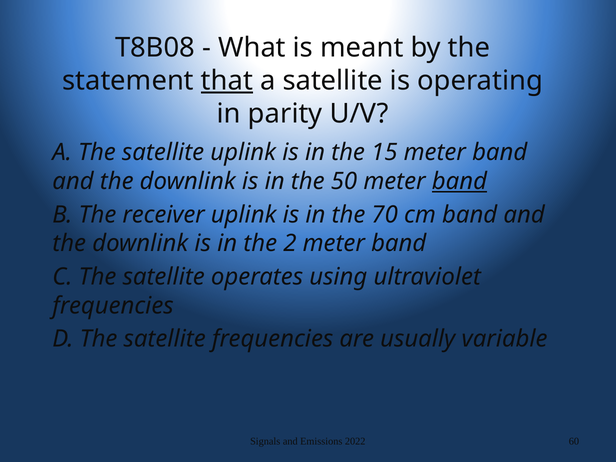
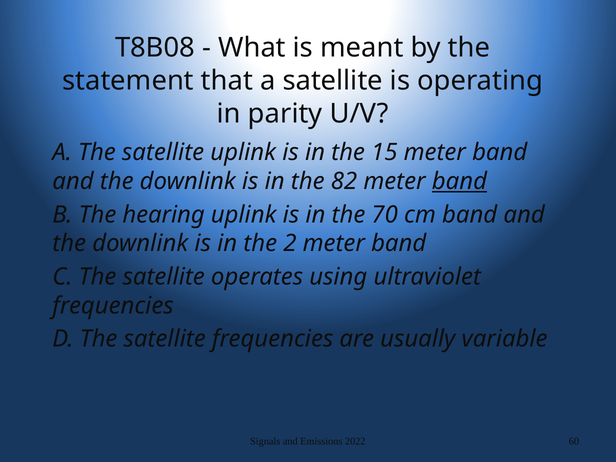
that underline: present -> none
50: 50 -> 82
receiver: receiver -> hearing
